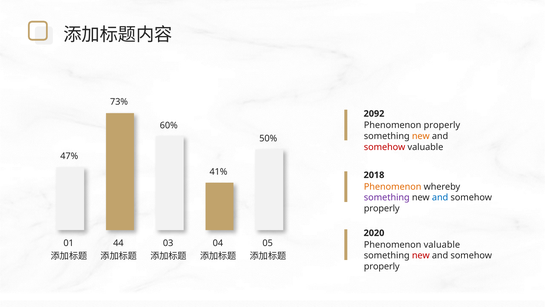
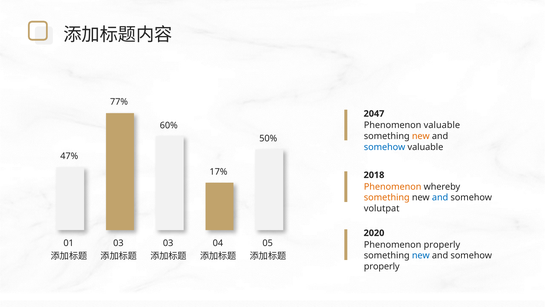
73%: 73% -> 77%
2092: 2092 -> 2047
Phenomenon properly: properly -> valuable
somehow at (385, 147) colour: red -> blue
41%: 41% -> 17%
something at (387, 197) colour: purple -> orange
properly at (382, 208): properly -> volutpat
01 44: 44 -> 03
Phenomenon valuable: valuable -> properly
new at (421, 255) colour: red -> blue
